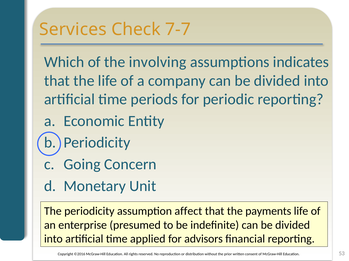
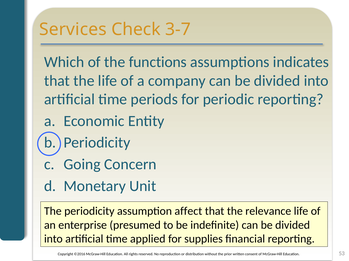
7-7: 7-7 -> 3-7
involving: involving -> functions
payments: payments -> relevance
advisors: advisors -> supplies
